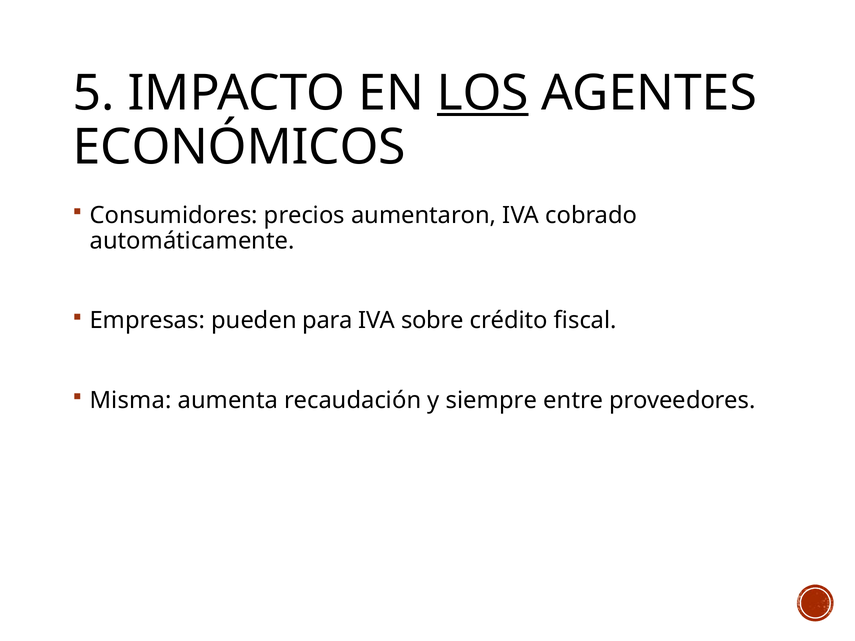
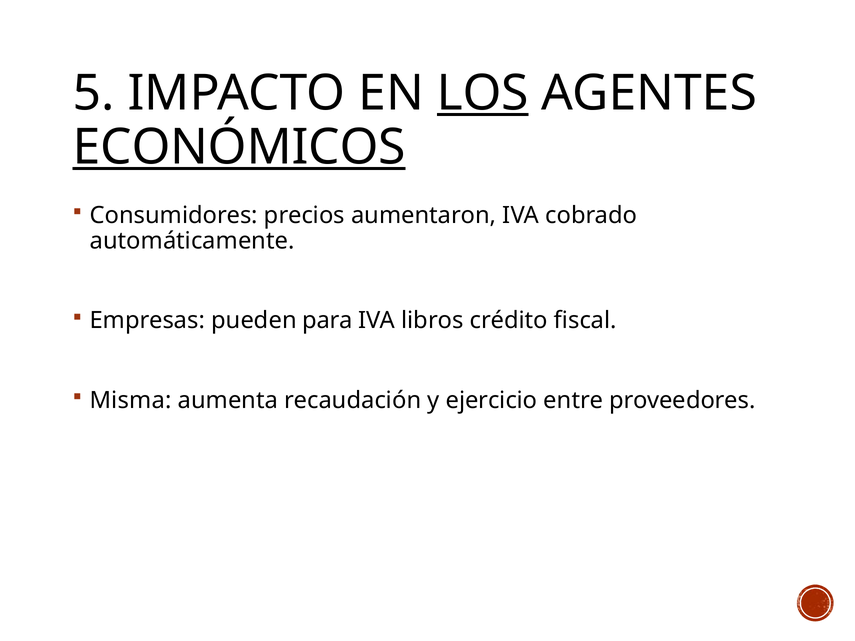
ECONÓMICOS underline: none -> present
sobre: sobre -> libros
siempre: siempre -> ejercicio
